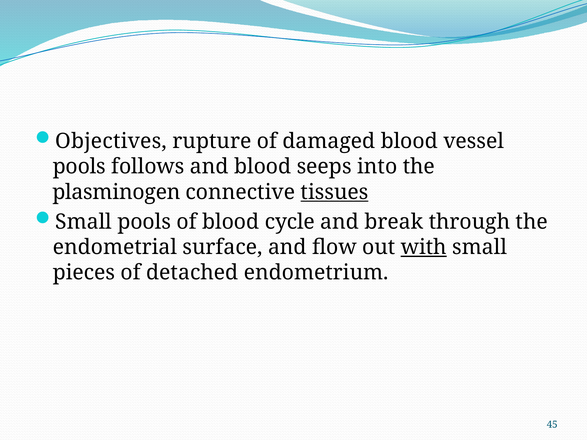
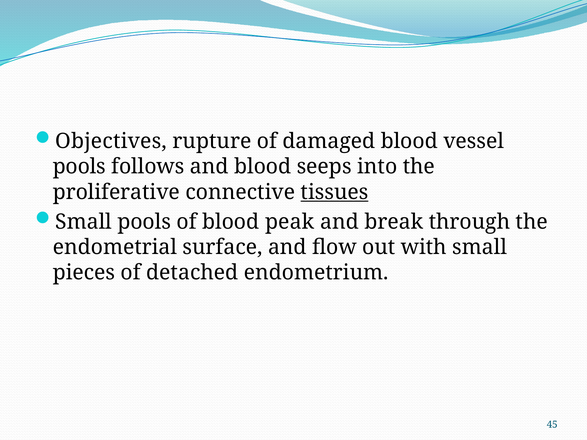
plasminogen: plasminogen -> proliferative
cycle: cycle -> peak
with underline: present -> none
